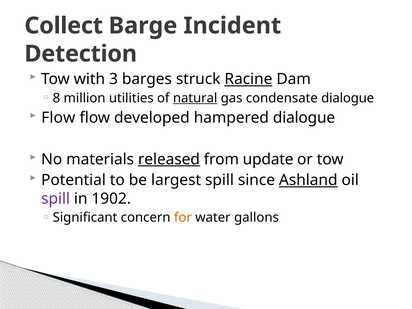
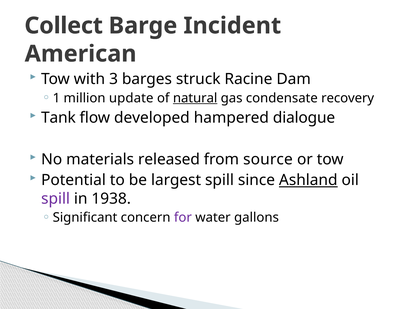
Detection: Detection -> American
Racine underline: present -> none
8: 8 -> 1
utilities: utilities -> update
condensate dialogue: dialogue -> recovery
Flow at (58, 118): Flow -> Tank
released underline: present -> none
update: update -> source
1902: 1902 -> 1938
for colour: orange -> purple
